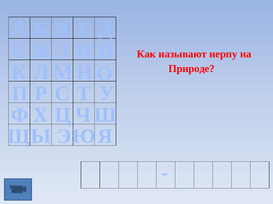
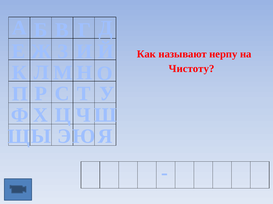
Природе: Природе -> Чистоту
